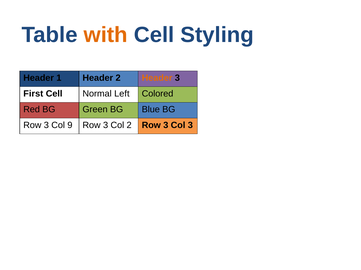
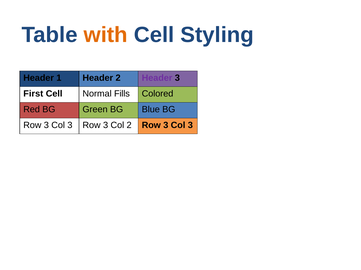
Header at (157, 78) colour: orange -> purple
Left: Left -> Fills
9 at (70, 125): 9 -> 3
